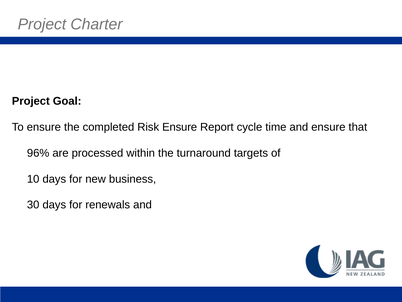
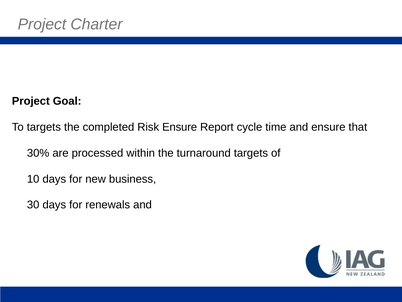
To ensure: ensure -> targets
96%: 96% -> 30%
